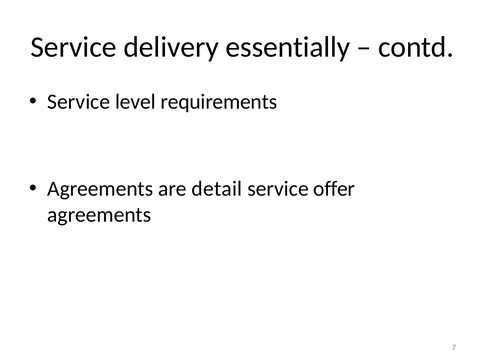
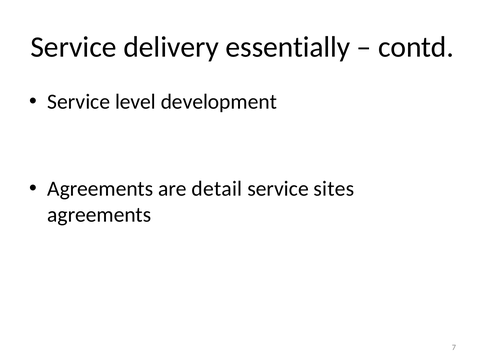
requirements: requirements -> development
offer: offer -> sites
